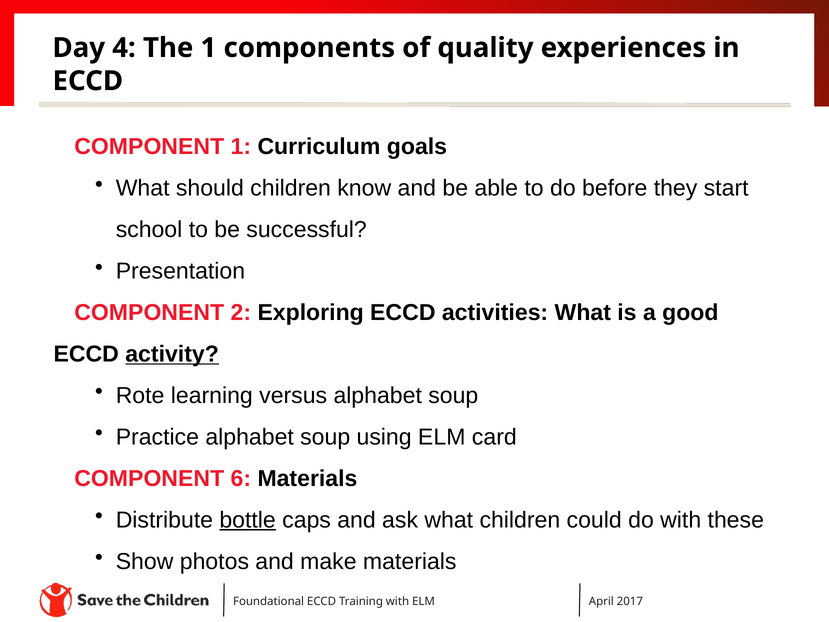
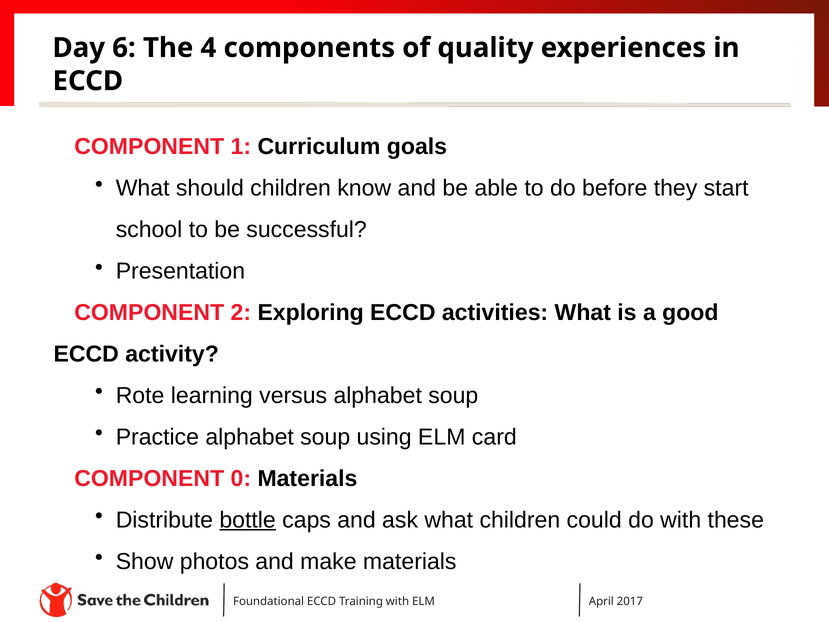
4: 4 -> 6
The 1: 1 -> 4
activity underline: present -> none
6: 6 -> 0
